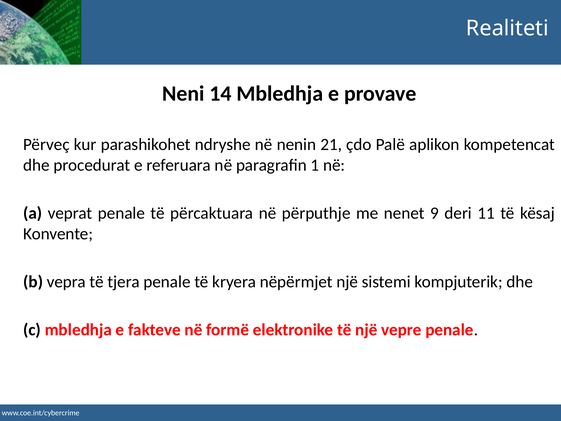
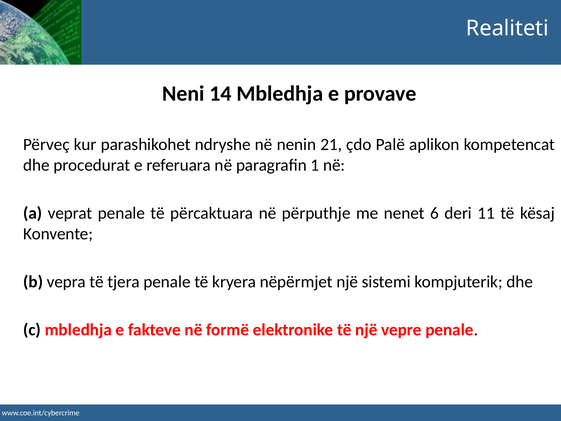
9: 9 -> 6
